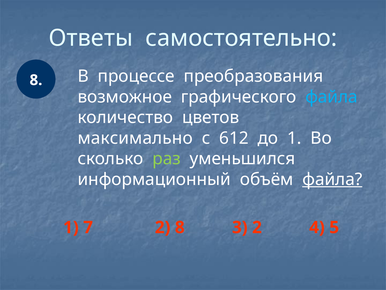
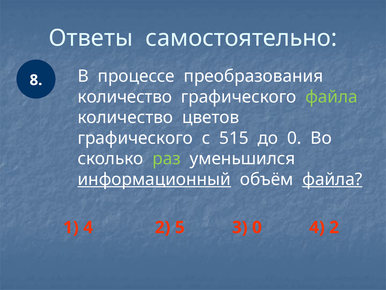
возможное at (125, 97): возможное -> количество
файла at (331, 97) colour: light blue -> light green
максимально at (135, 138): максимально -> графического
612: 612 -> 515
до 1: 1 -> 0
информационный underline: none -> present
1 7: 7 -> 4
2 8: 8 -> 5
3 2: 2 -> 0
5 at (334, 227): 5 -> 2
